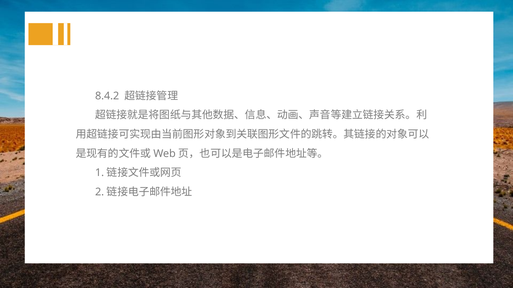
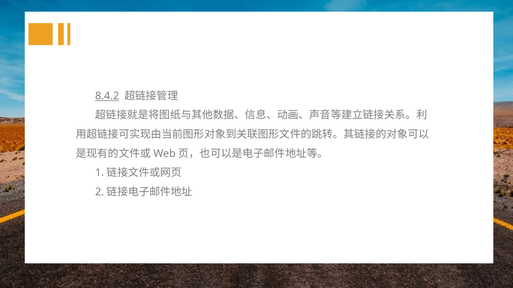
8.4.2 underline: none -> present
